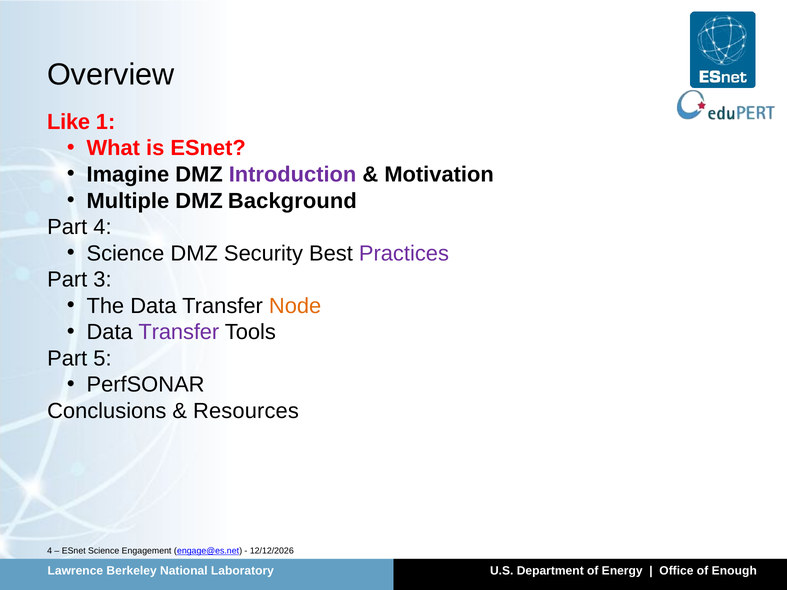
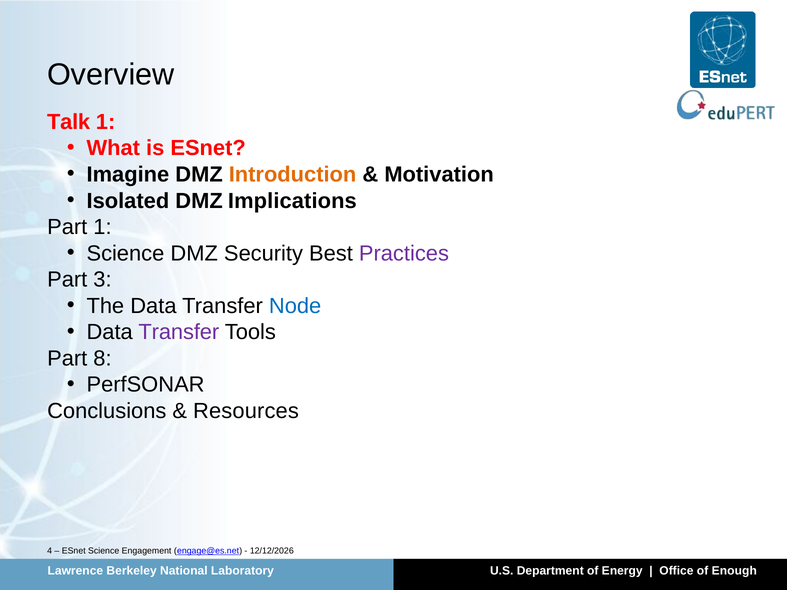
Like: Like -> Talk
Introduction colour: purple -> orange
Multiple: Multiple -> Isolated
Background: Background -> Implications
Part 4: 4 -> 1
Node colour: orange -> blue
5: 5 -> 8
